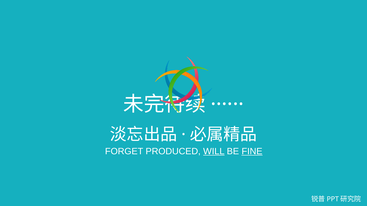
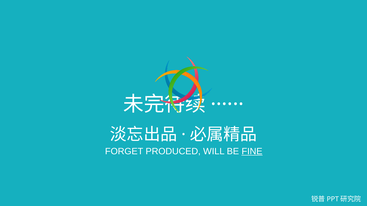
WILL underline: present -> none
